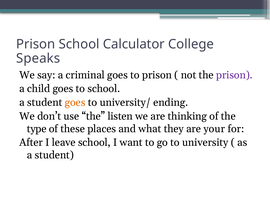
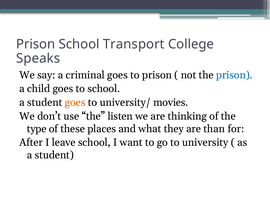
Calculator: Calculator -> Transport
prison at (234, 75) colour: purple -> blue
ending: ending -> movies
your: your -> than
